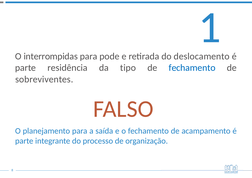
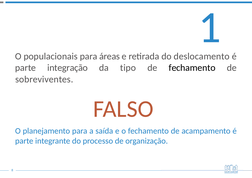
interrompidas: interrompidas -> populacionais
pode: pode -> áreas
residência: residência -> integração
fechamento at (192, 68) colour: blue -> black
